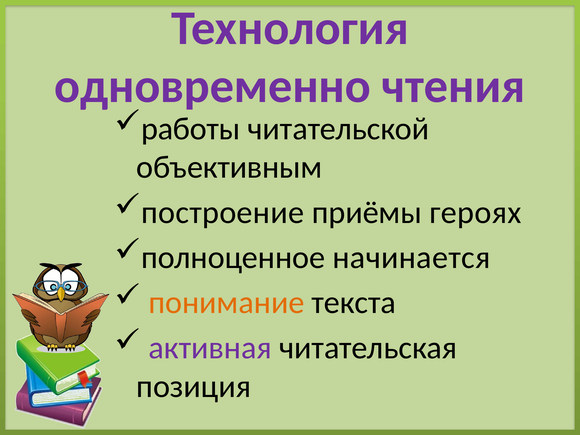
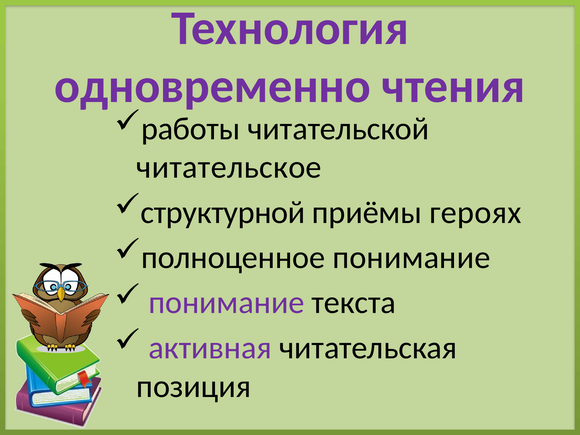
объективным: объективным -> читательское
построение: построение -> структурной
полноценное начинается: начинается -> понимание
понимание at (226, 303) colour: orange -> purple
